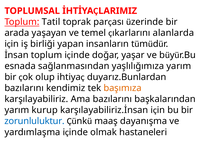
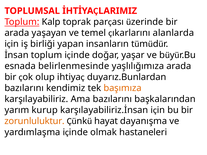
Tatil: Tatil -> Kalp
sağlanmasından: sağlanmasından -> belirlenmesinde
yaşlılığımıza yarım: yarım -> arada
zorunluluktur colour: blue -> orange
maaş: maaş -> hayat
